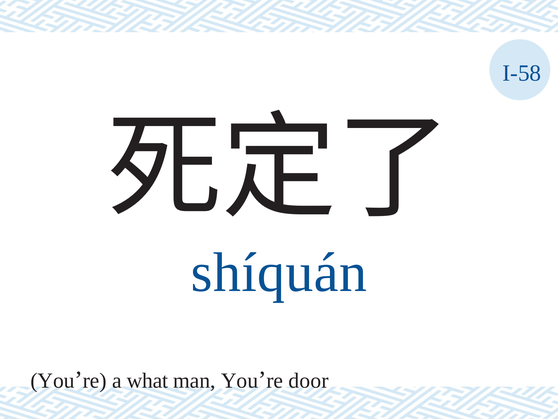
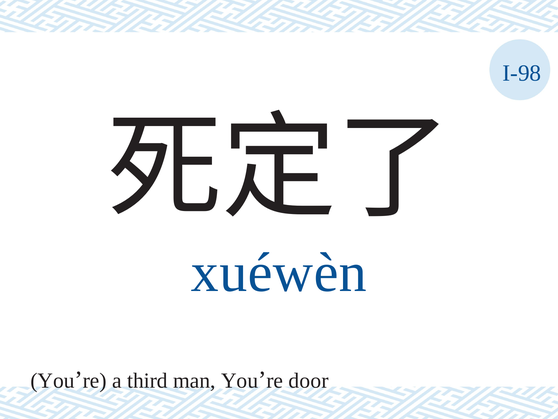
I-58: I-58 -> I-98
shíquán: shíquán -> xuéwèn
what: what -> third
